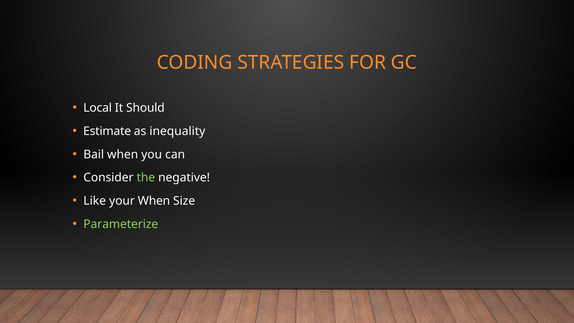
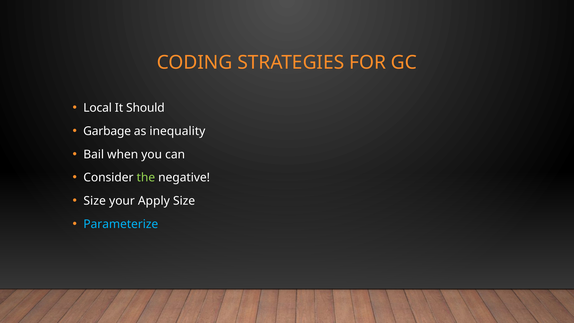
Estimate: Estimate -> Garbage
Like at (95, 201): Like -> Size
your When: When -> Apply
Parameterize colour: light green -> light blue
